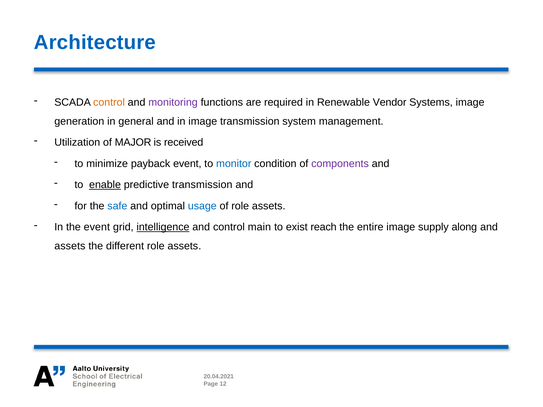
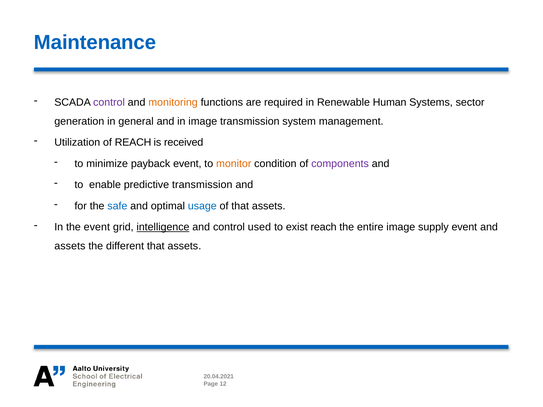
Architecture: Architecture -> Maintenance
control at (109, 102) colour: orange -> purple
monitoring colour: purple -> orange
Vendor: Vendor -> Human
Systems image: image -> sector
of MAJOR: MAJOR -> REACH
monitor colour: blue -> orange
enable underline: present -> none
of role: role -> that
main: main -> used
supply along: along -> event
different role: role -> that
